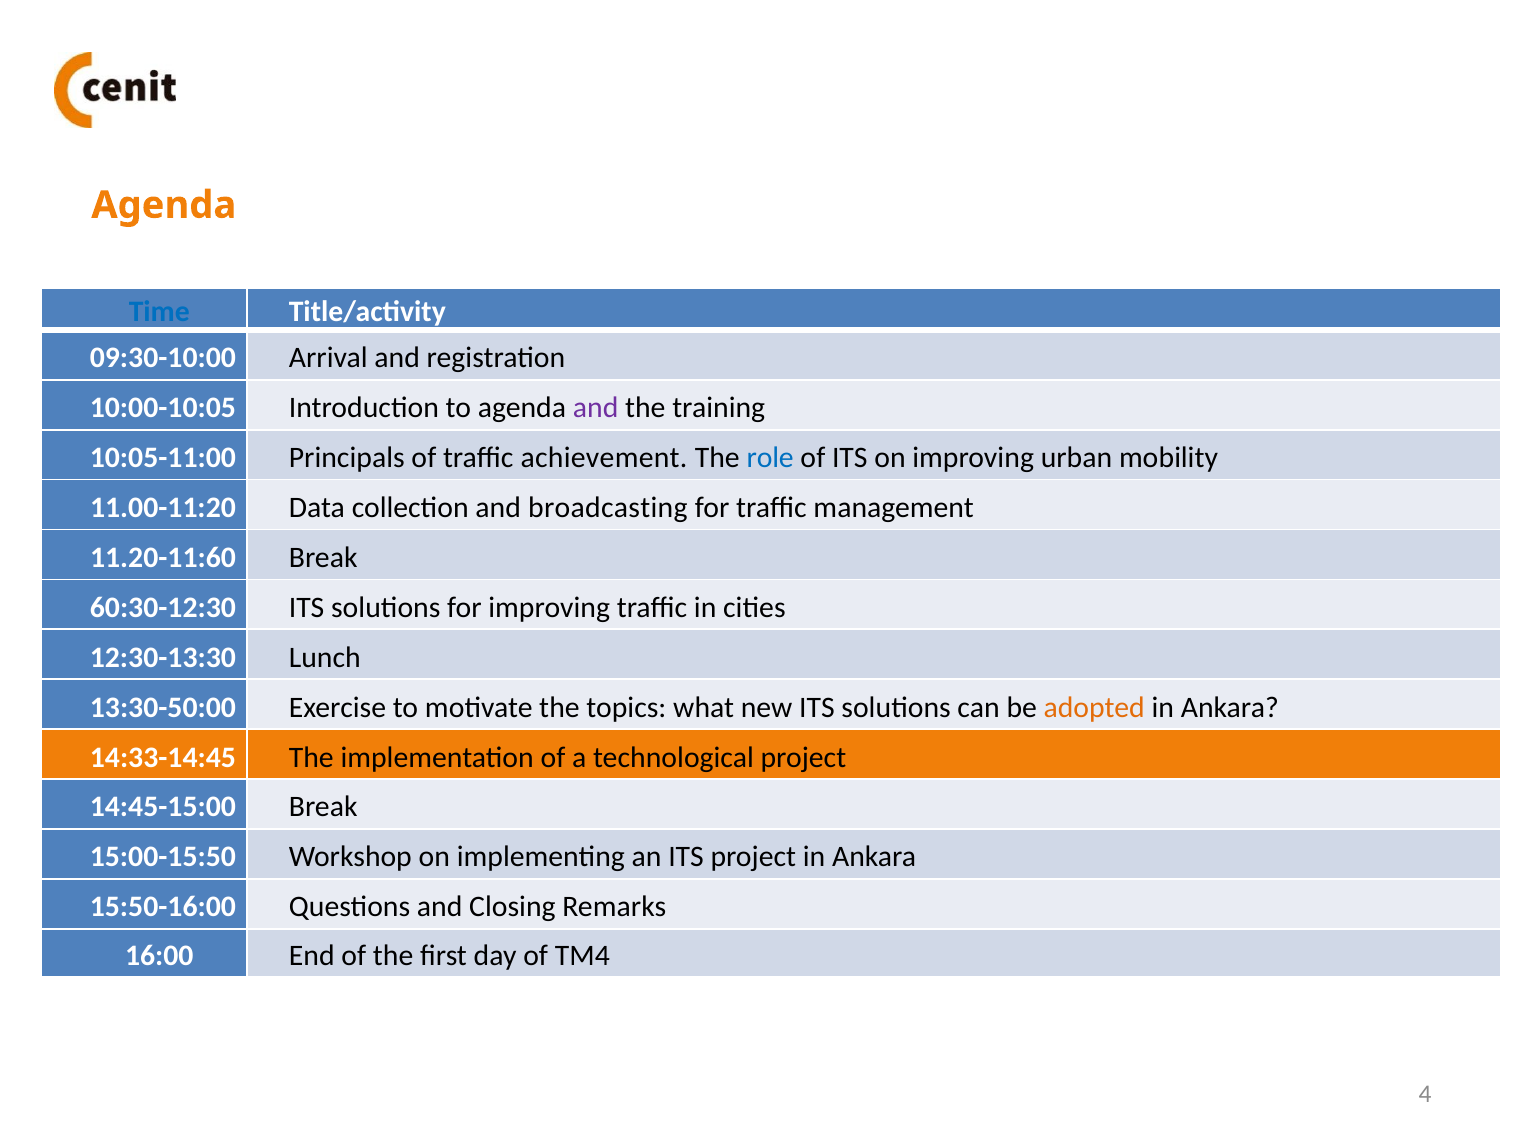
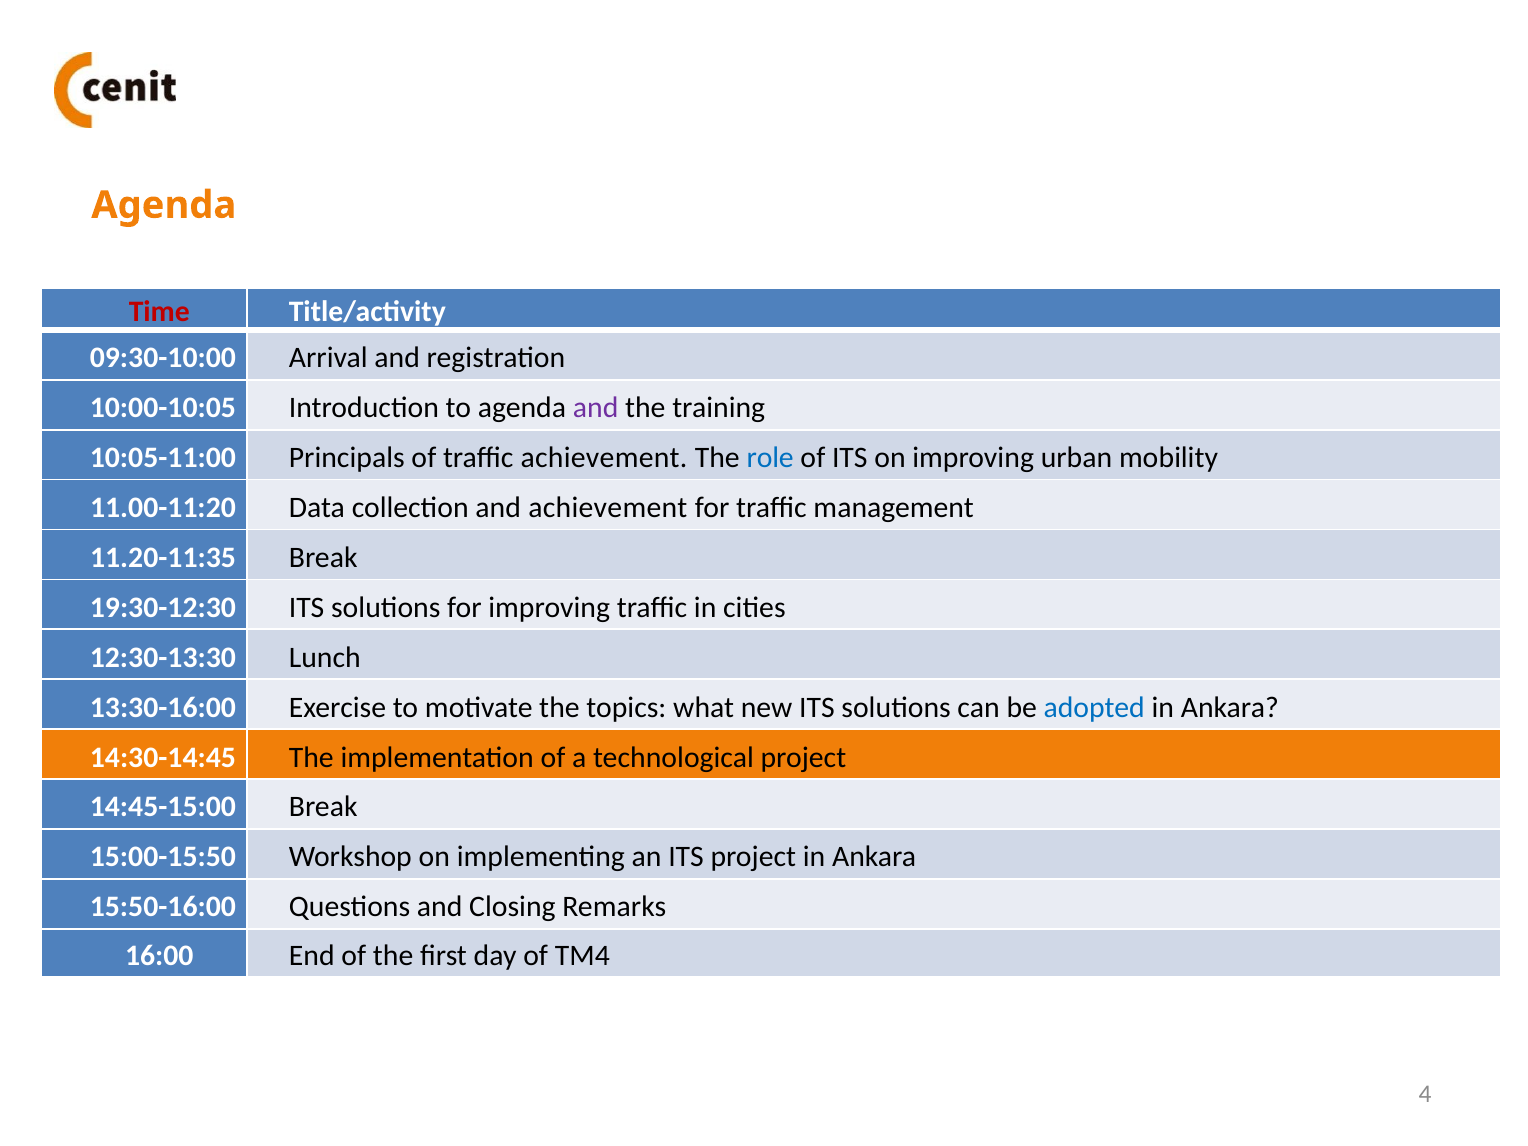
Time colour: blue -> red
and broadcasting: broadcasting -> achievement
11.20-11:60: 11.20-11:60 -> 11.20-11:35
60:30-12:30: 60:30-12:30 -> 19:30-12:30
13:30-50:00: 13:30-50:00 -> 13:30-16:00
adopted colour: orange -> blue
14:33-14:45: 14:33-14:45 -> 14:30-14:45
